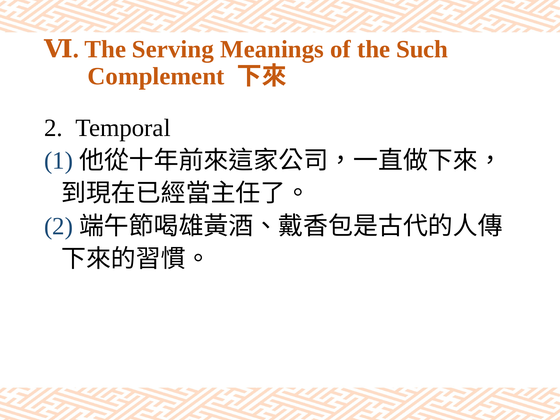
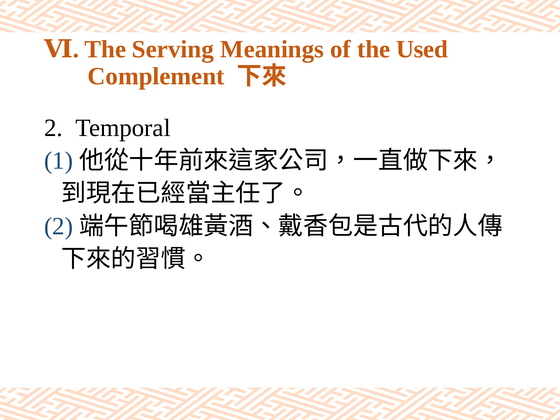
Such: Such -> Used
